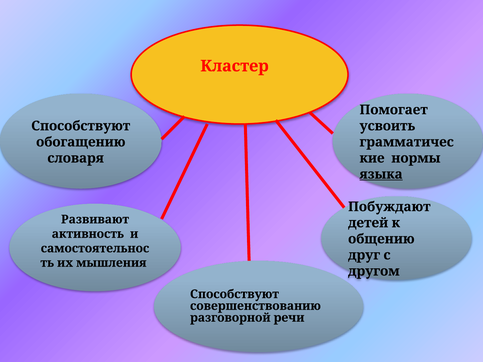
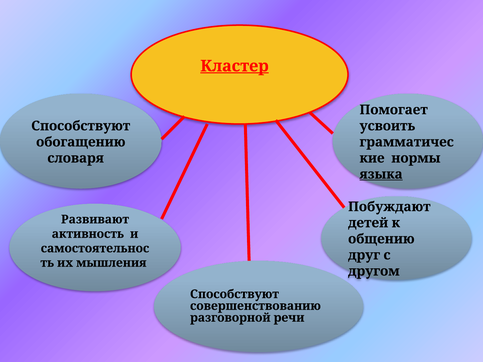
Кластер underline: none -> present
